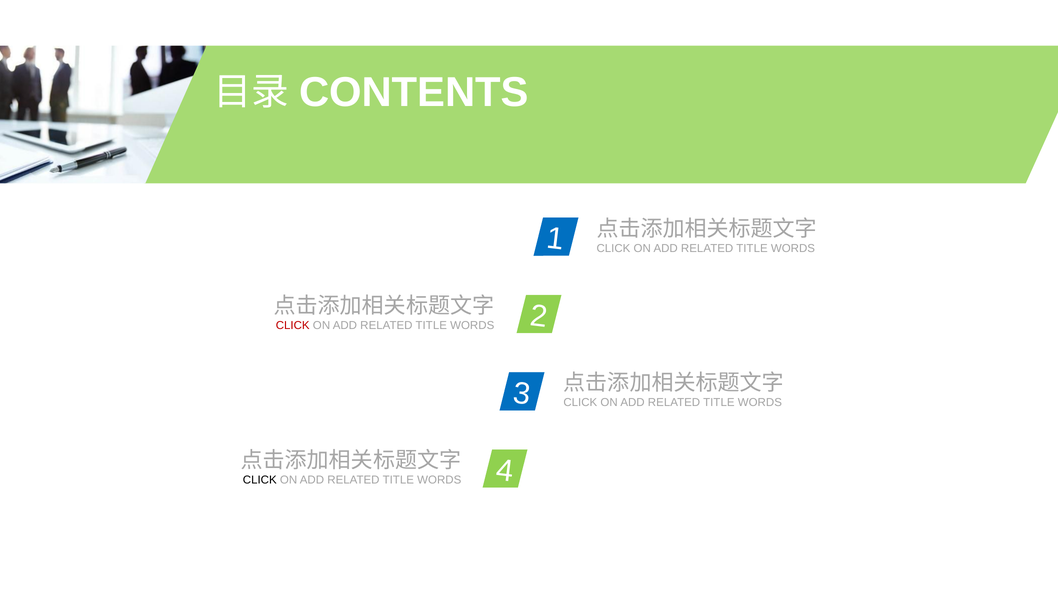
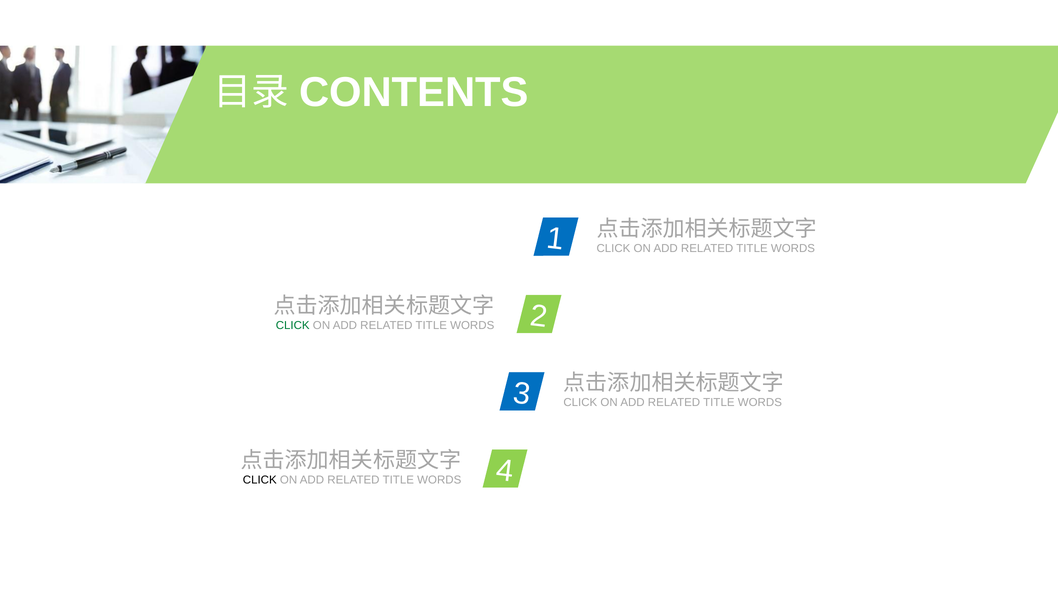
CLICK at (293, 325) colour: red -> green
